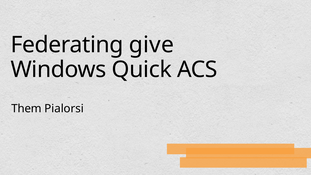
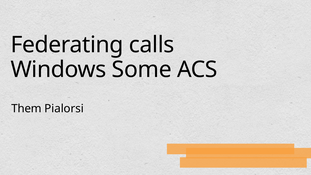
give: give -> calls
Quick: Quick -> Some
